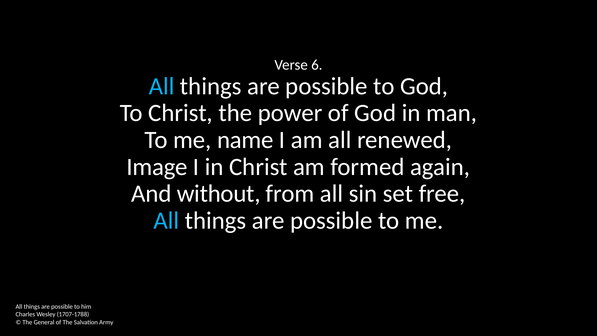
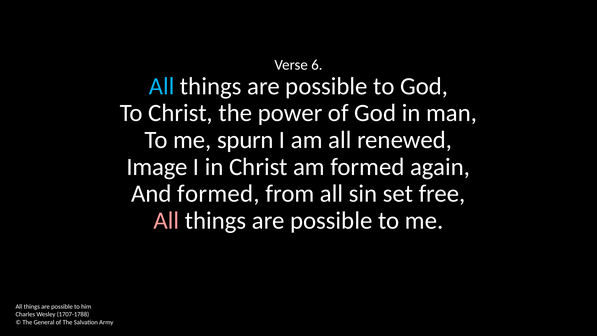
name: name -> spurn
And without: without -> formed
All at (166, 220) colour: light blue -> pink
